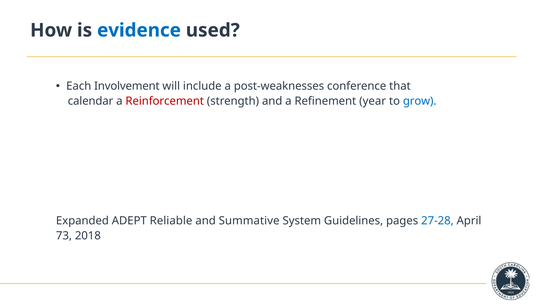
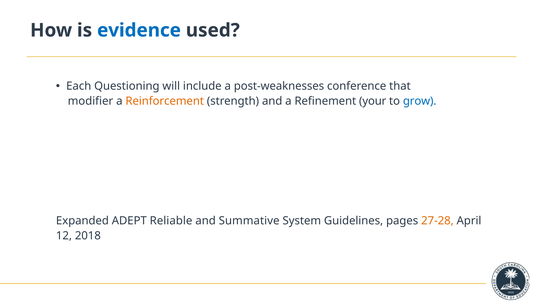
Involvement: Involvement -> Questioning
calendar: calendar -> modifier
Reinforcement colour: red -> orange
year: year -> your
27-28 colour: blue -> orange
73: 73 -> 12
